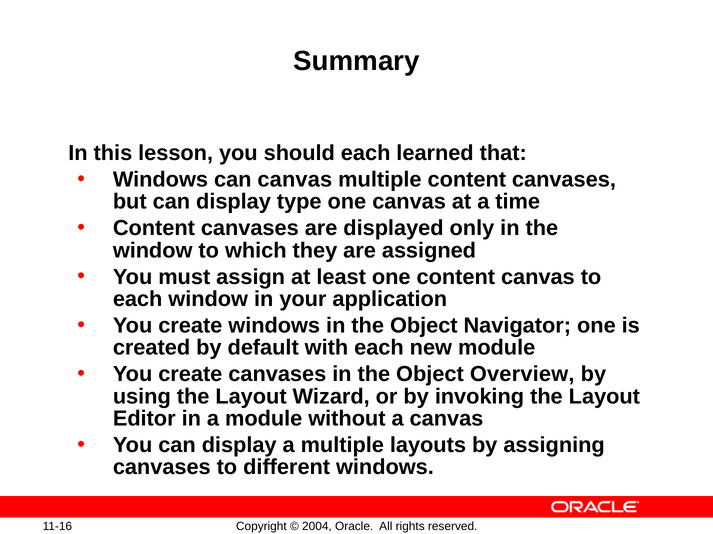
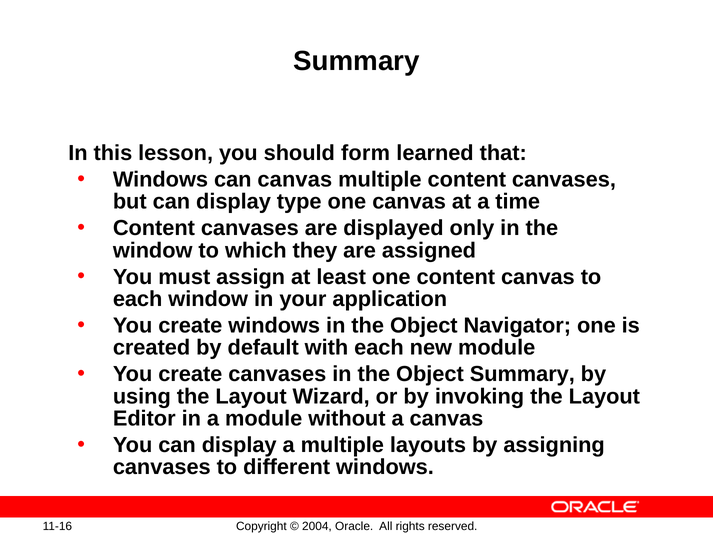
should each: each -> form
Object Overview: Overview -> Summary
